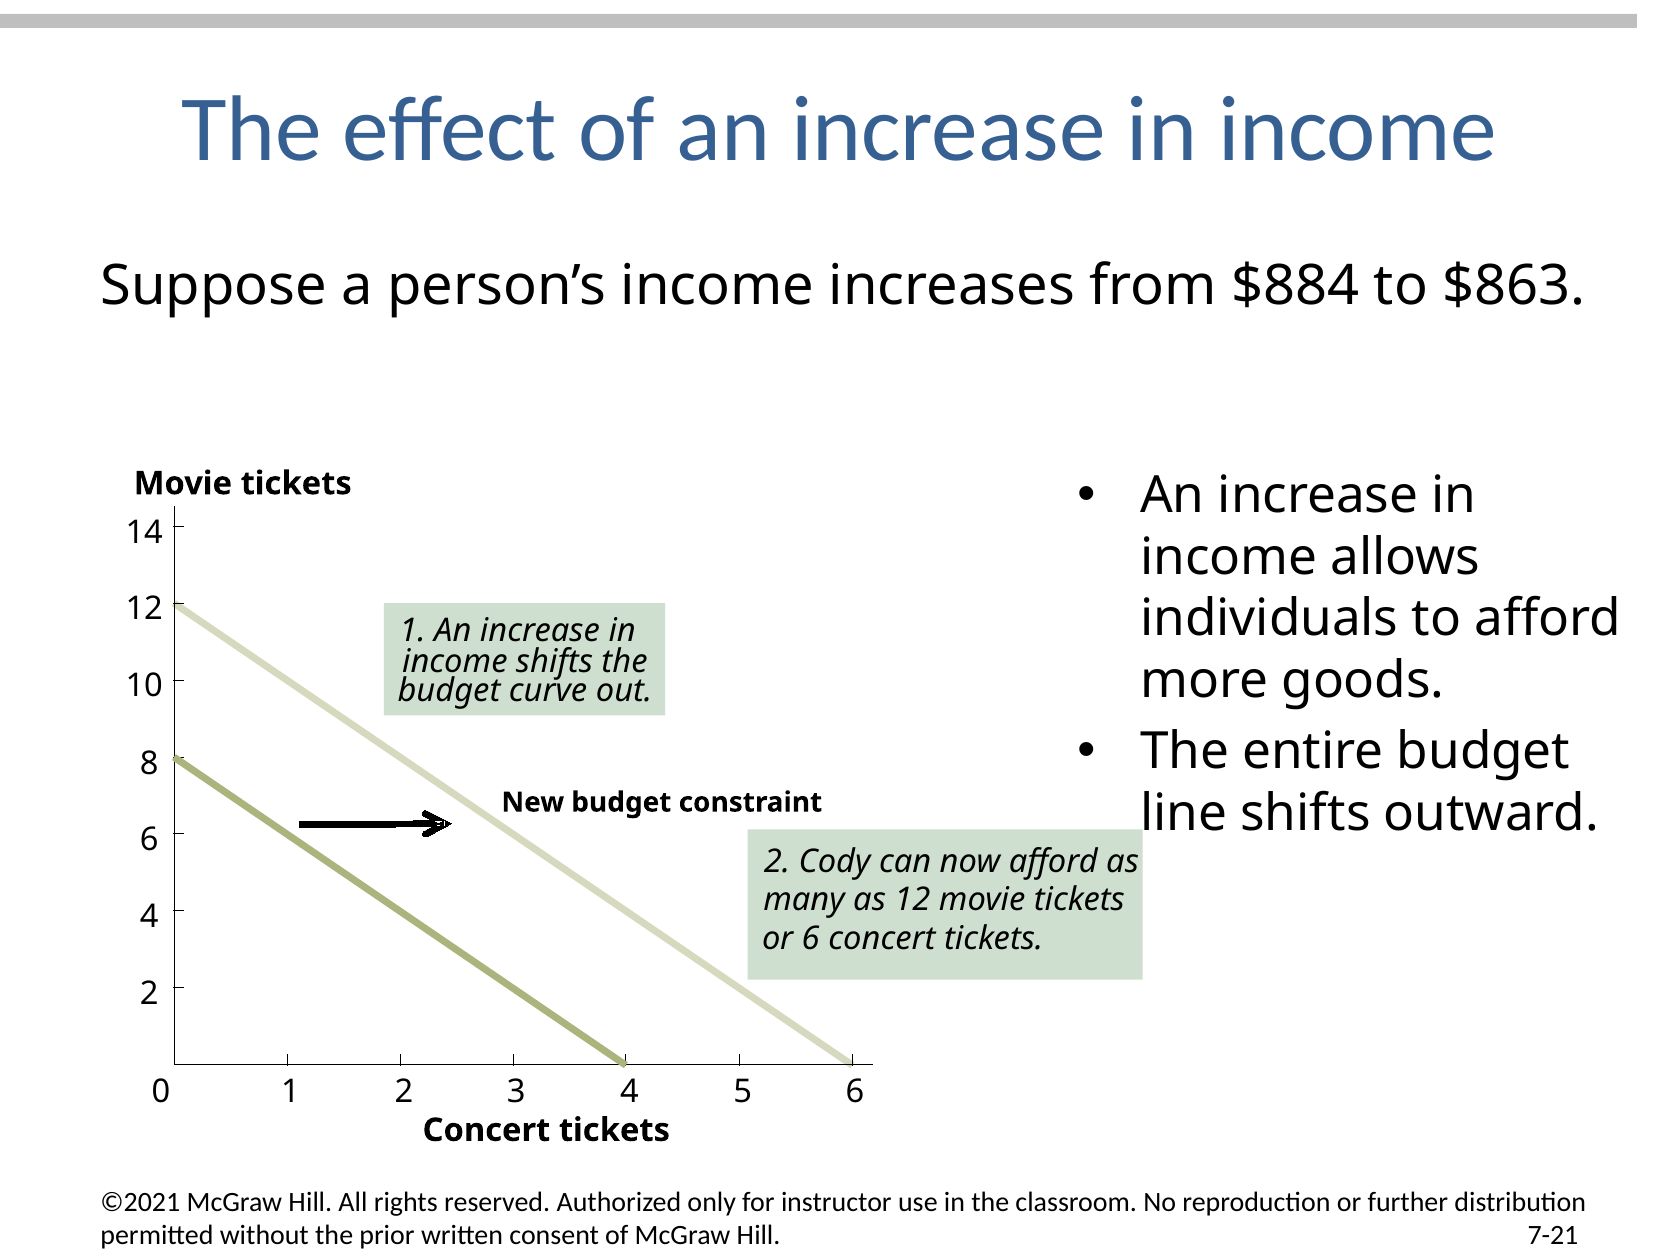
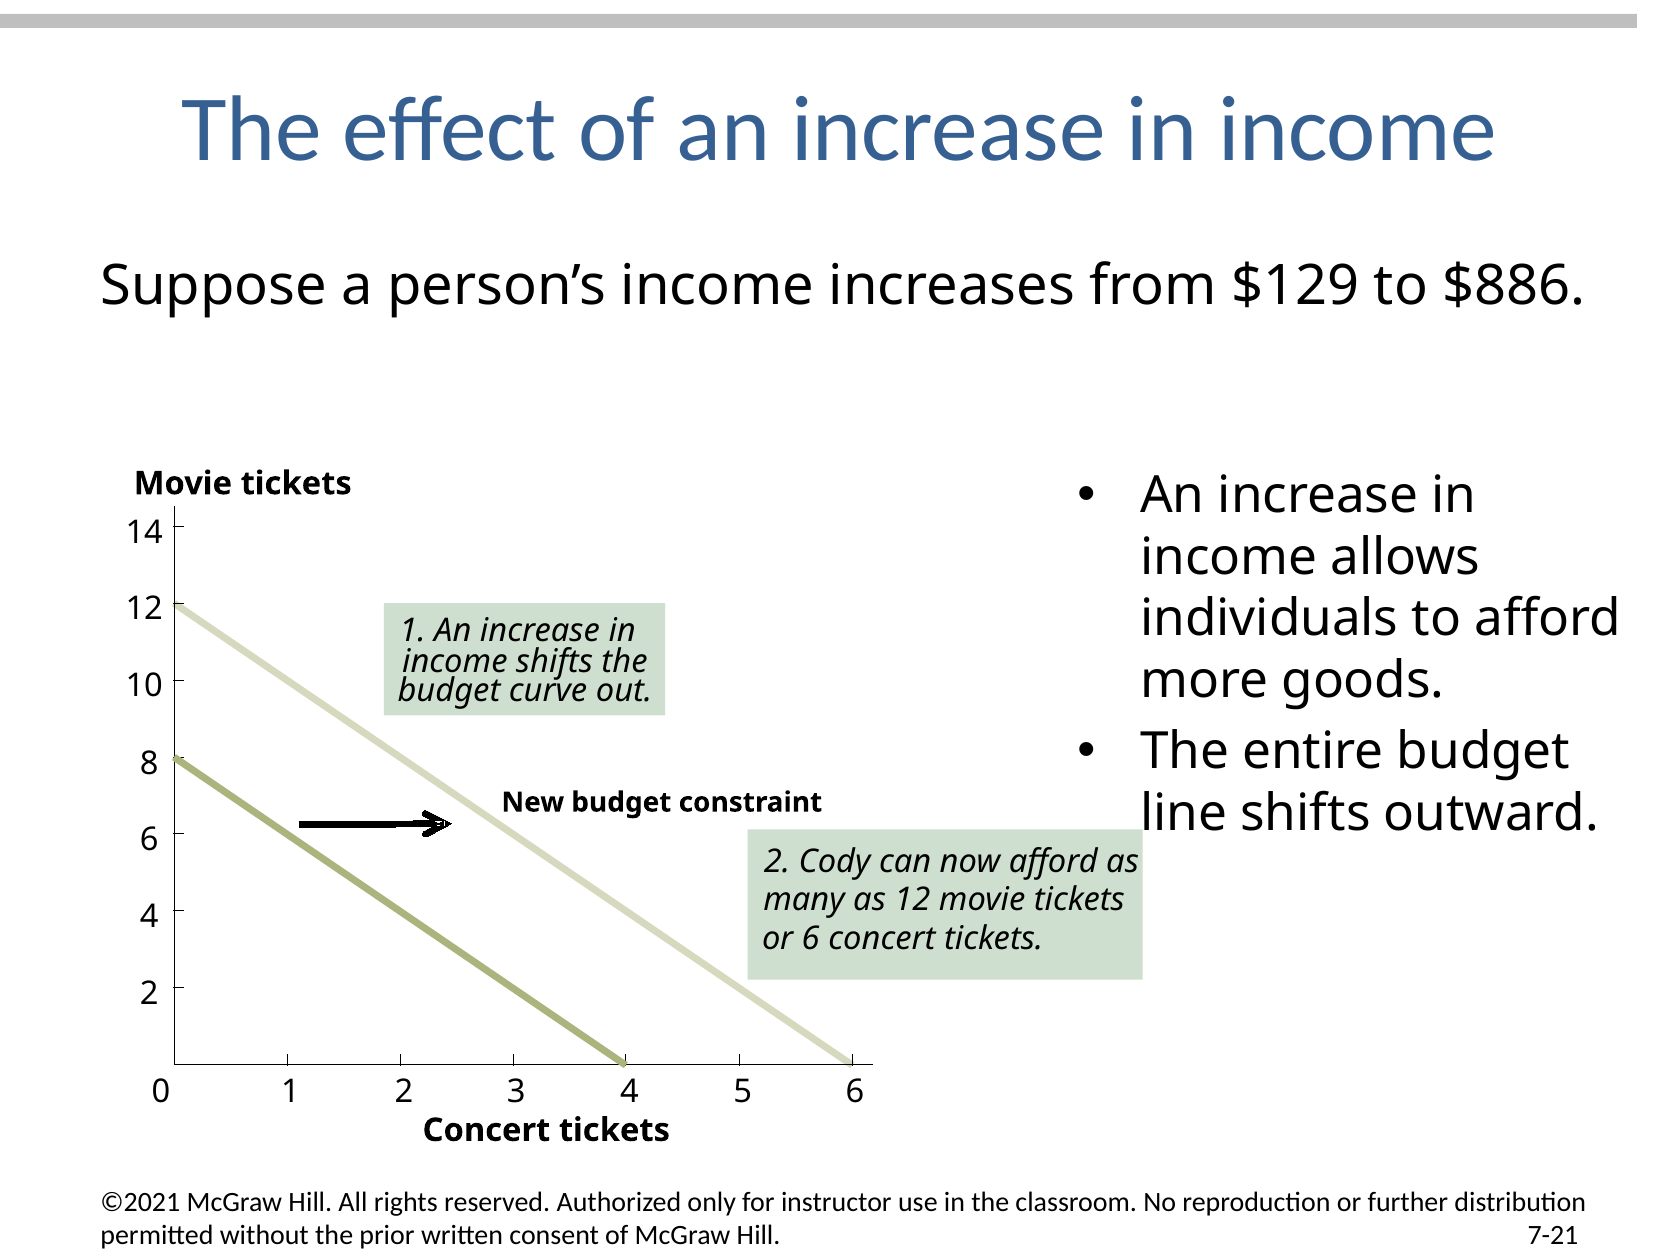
$884: $884 -> $129
$863: $863 -> $886
